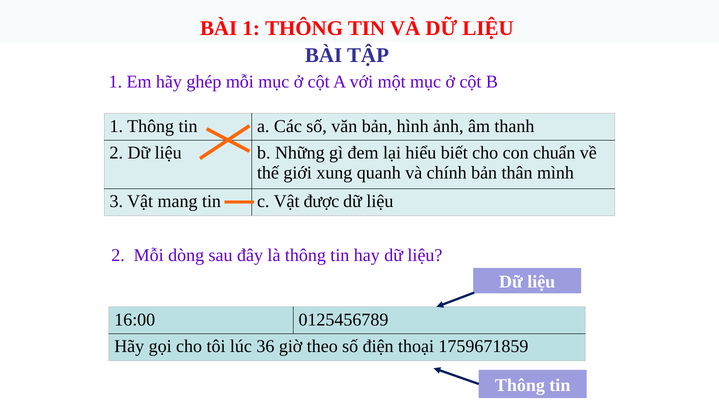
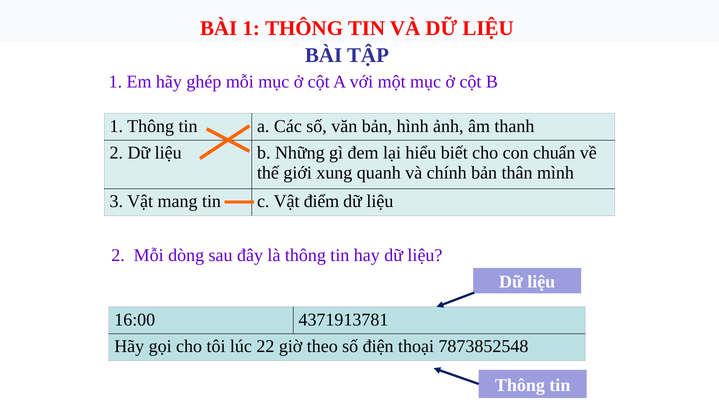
được: được -> điểm
0125456789: 0125456789 -> 4371913781
36: 36 -> 22
1759671859: 1759671859 -> 7873852548
